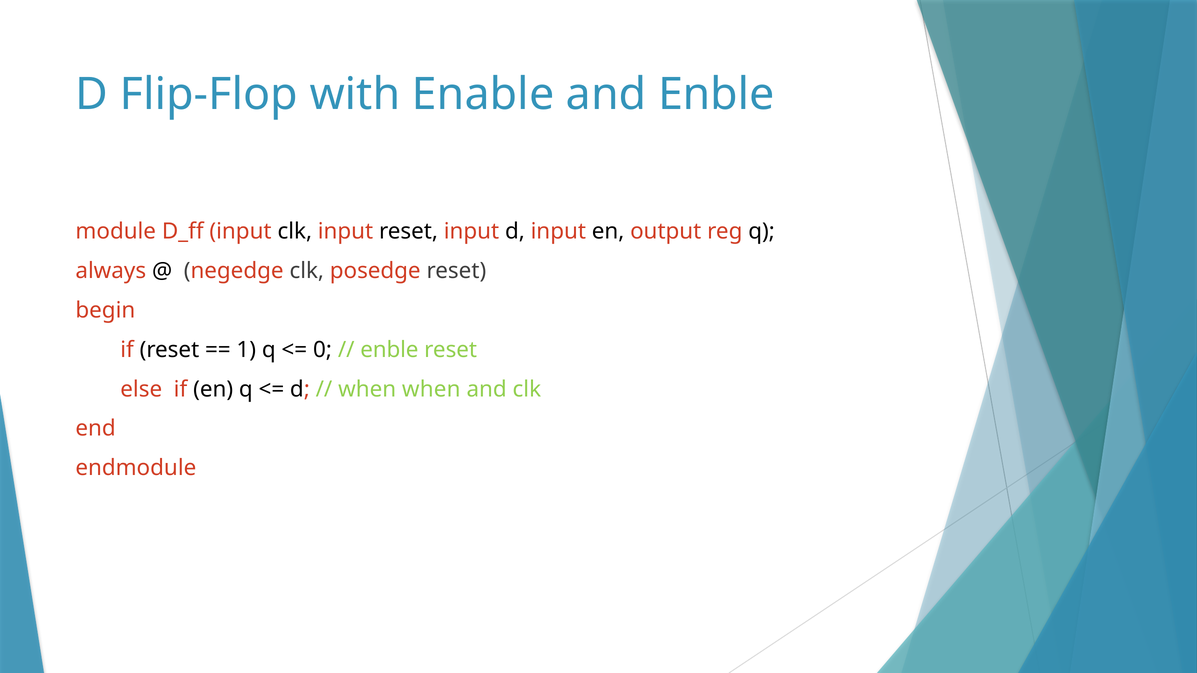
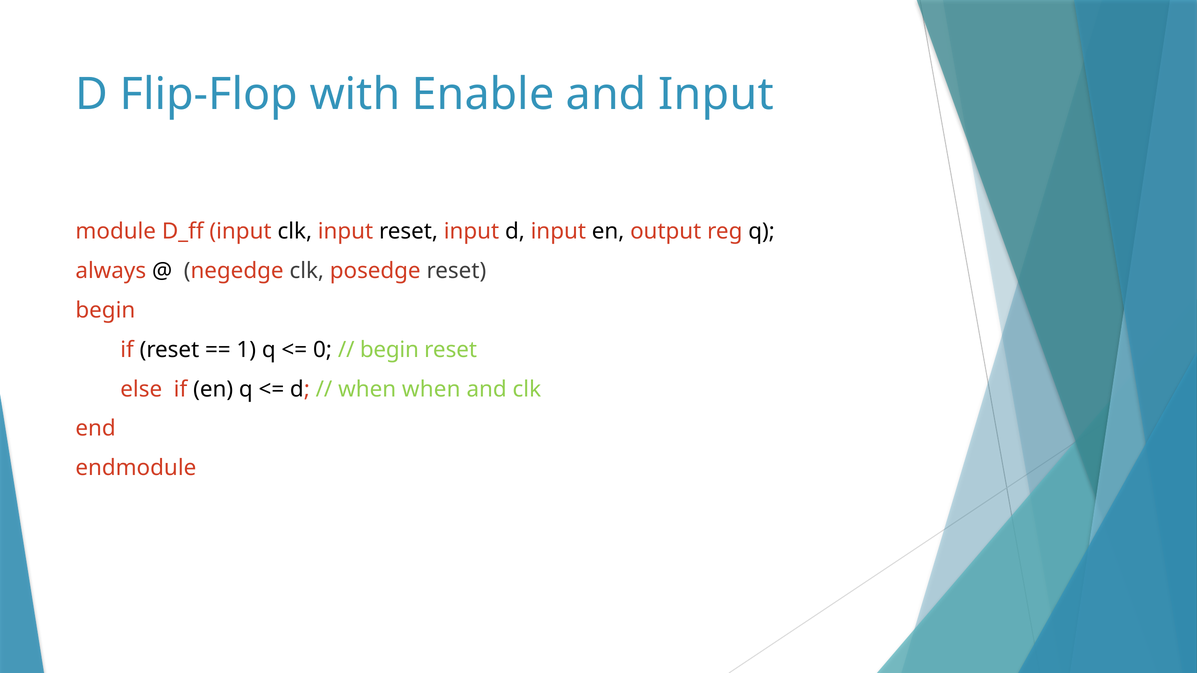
and Enble: Enble -> Input
enble at (389, 350): enble -> begin
